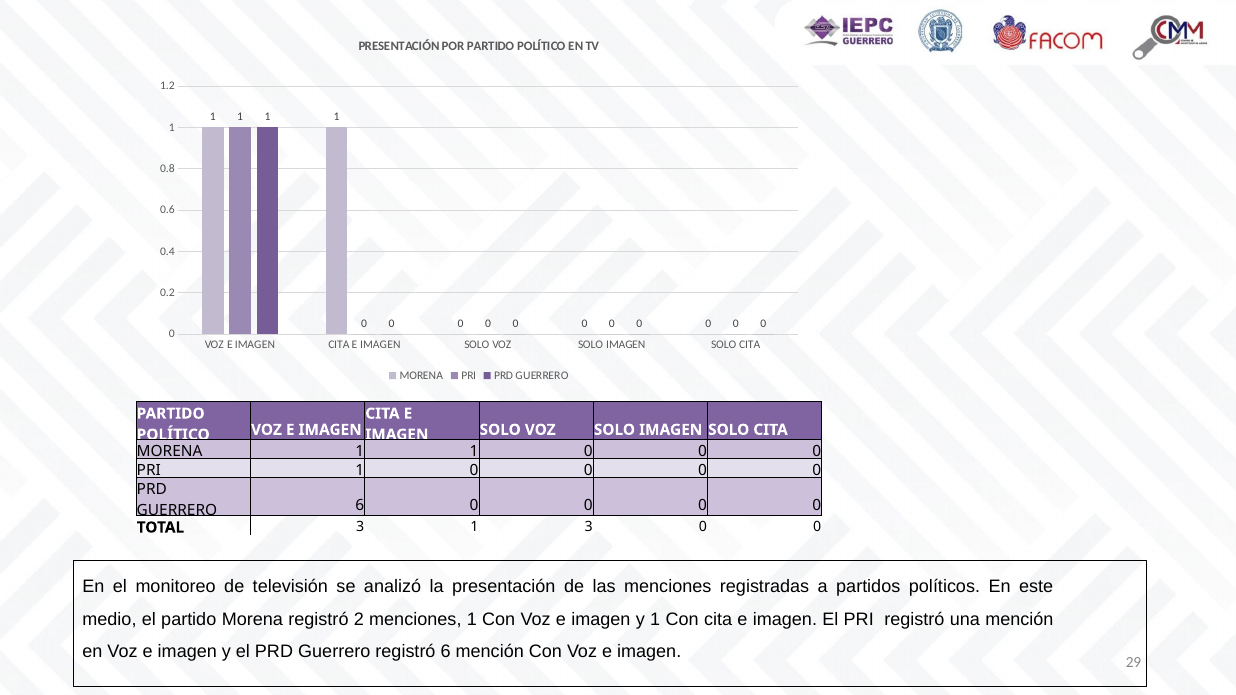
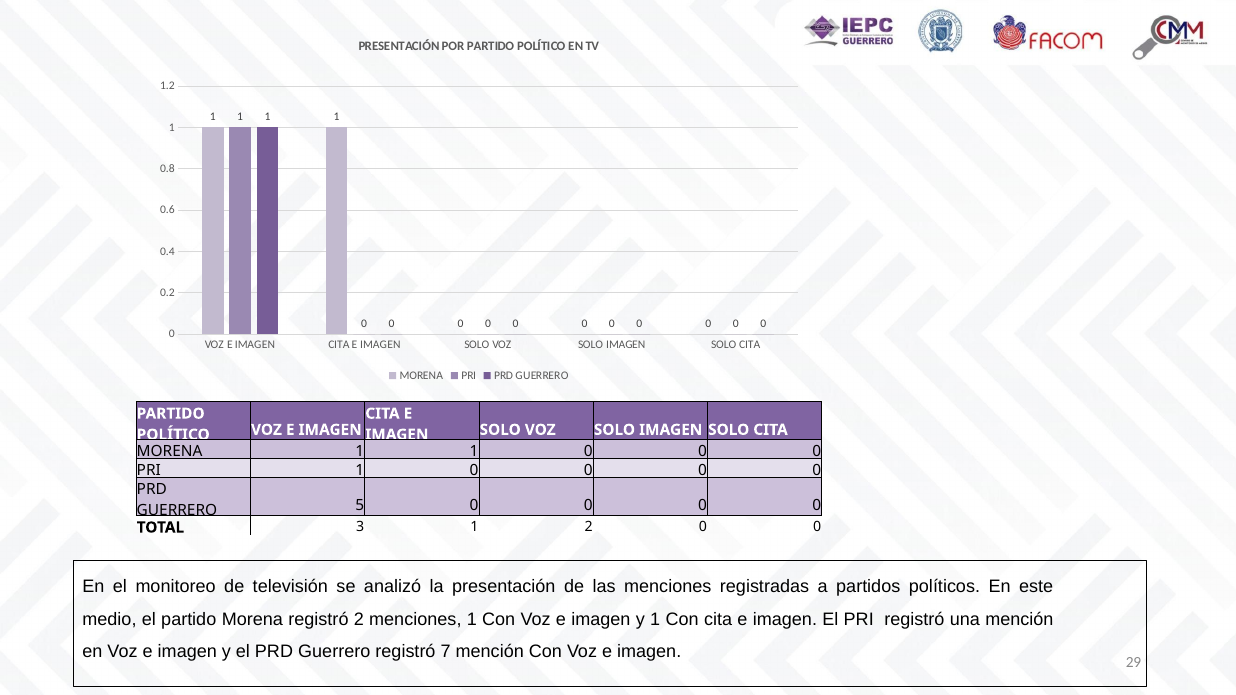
GUERRERO 6: 6 -> 5
1 3: 3 -> 2
registró 6: 6 -> 7
